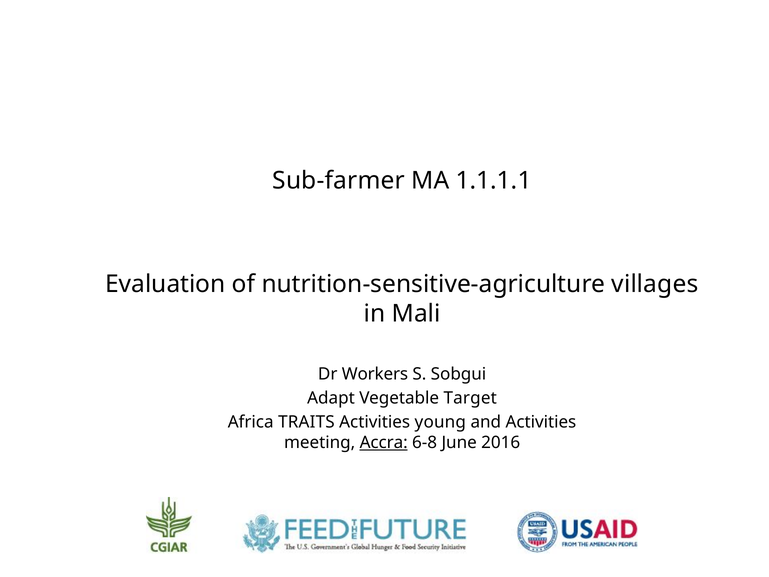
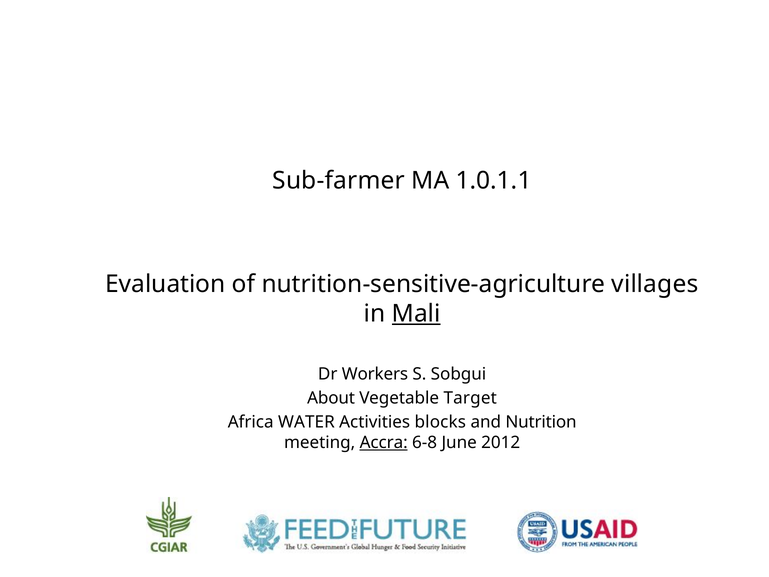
1.1.1.1: 1.1.1.1 -> 1.0.1.1
Mali underline: none -> present
Adapt: Adapt -> About
TRAITS: TRAITS -> WATER
young: young -> blocks
and Activities: Activities -> Nutrition
2016: 2016 -> 2012
